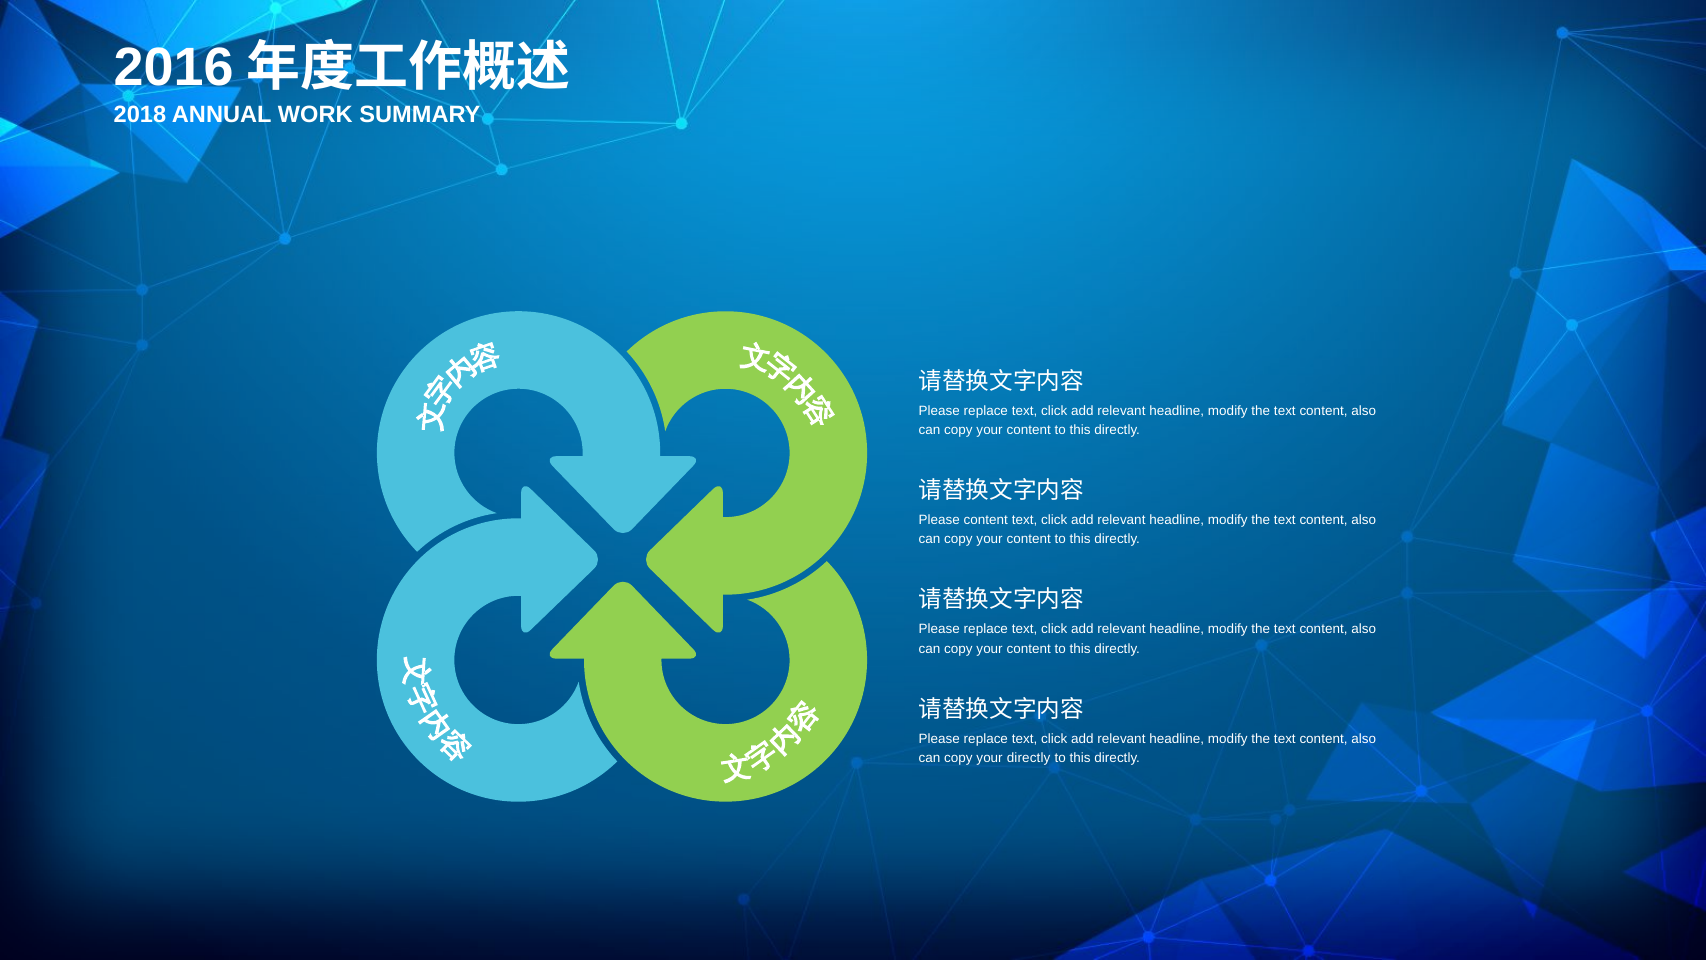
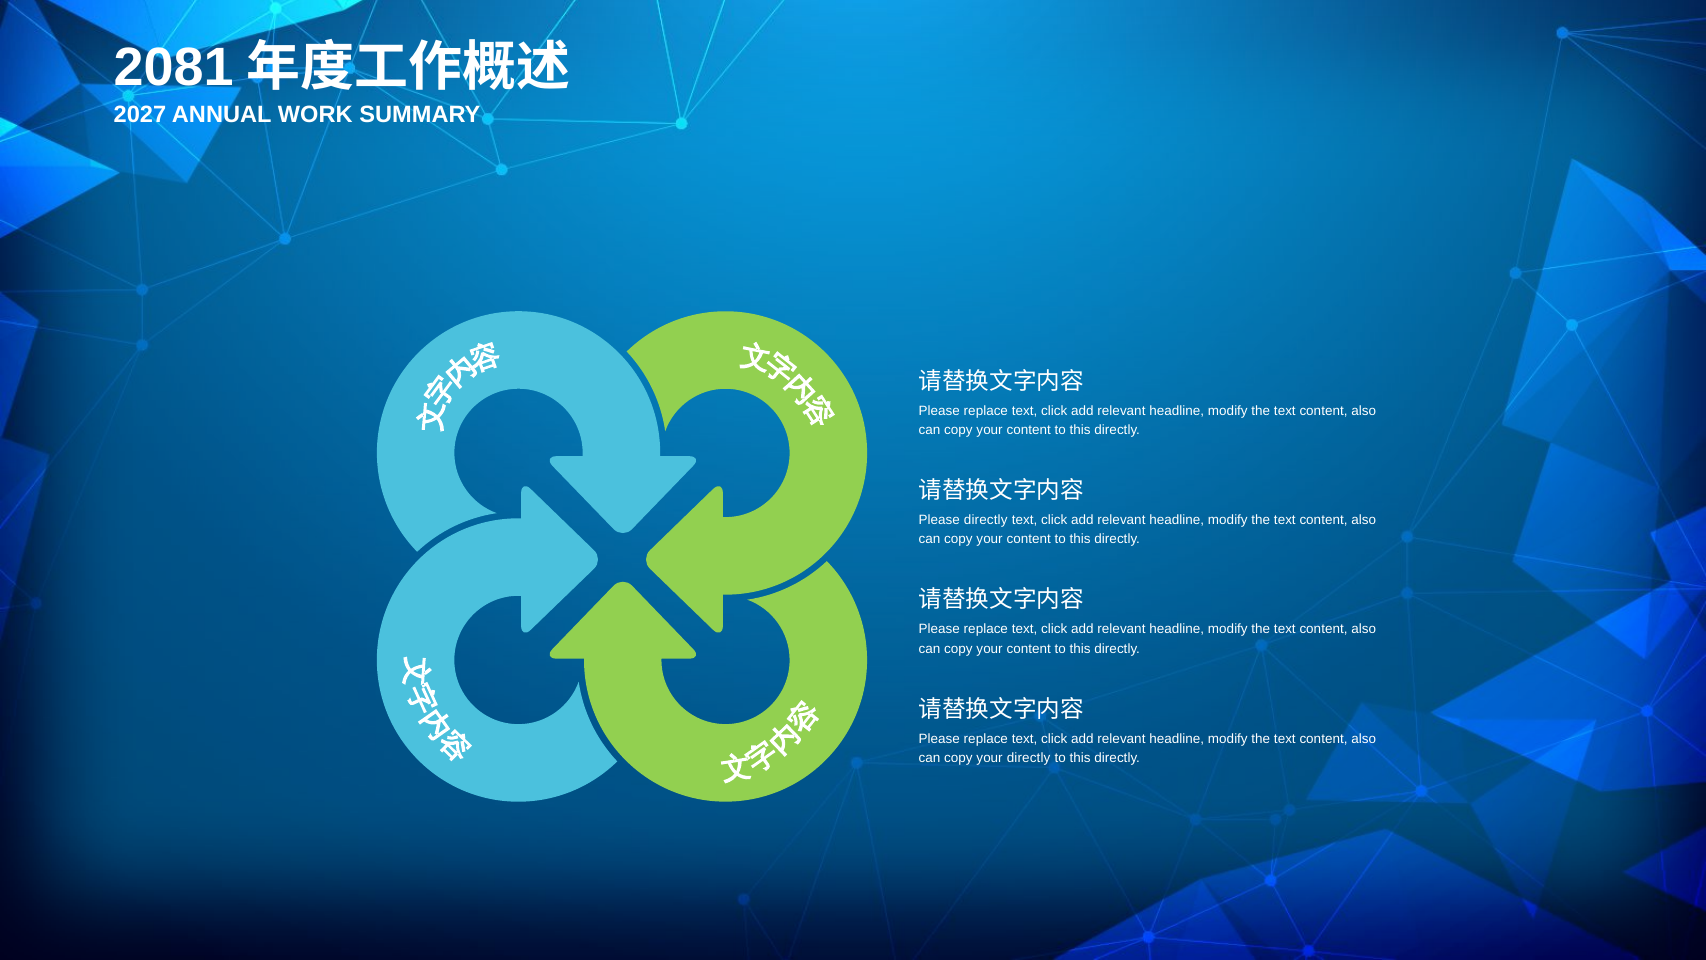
2016: 2016 -> 2081
2018: 2018 -> 2027
Please content: content -> directly
